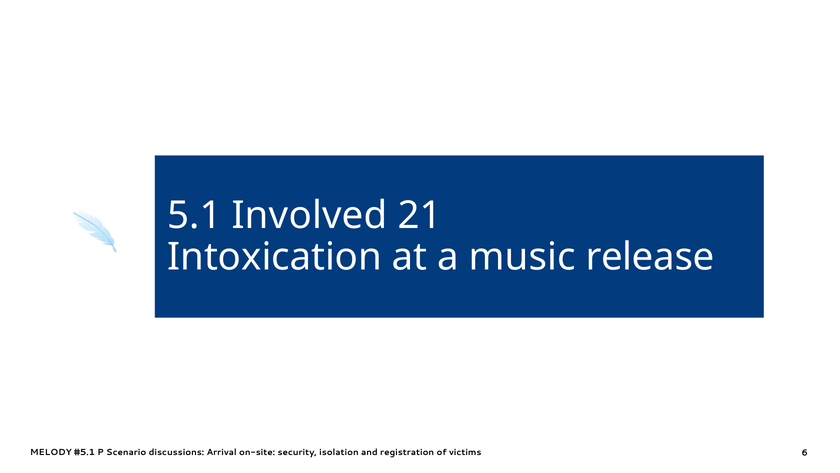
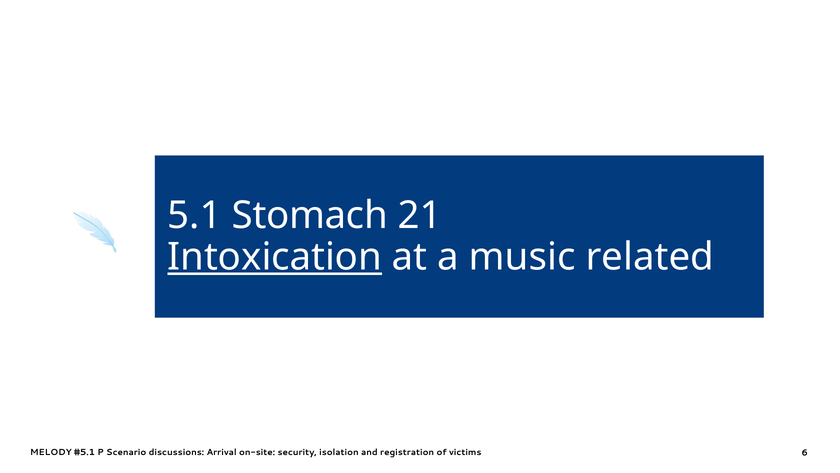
Involved: Involved -> Stomach
Intoxication underline: none -> present
release: release -> related
